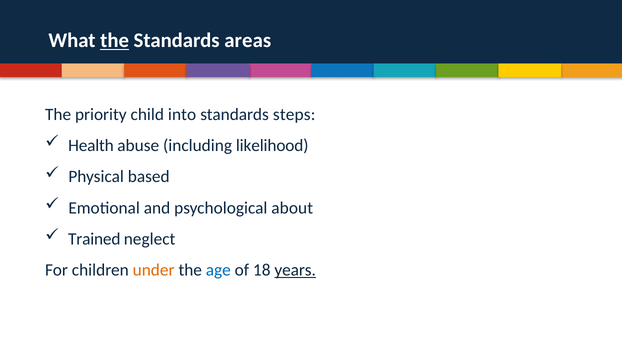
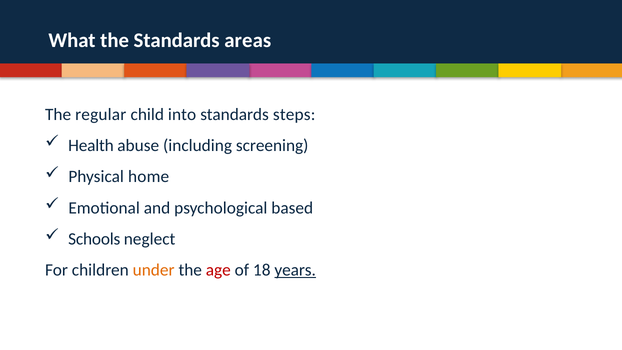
the at (115, 41) underline: present -> none
priority: priority -> regular
likelihood: likelihood -> screening
based: based -> home
about: about -> based
Trained: Trained -> Schools
age colour: blue -> red
